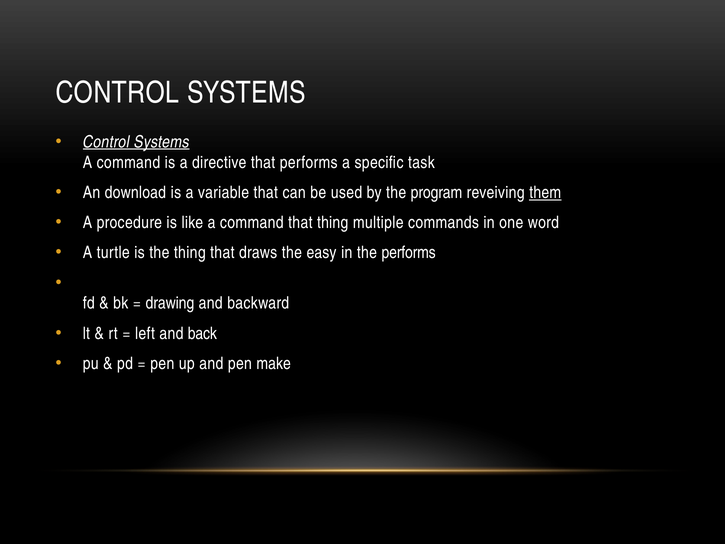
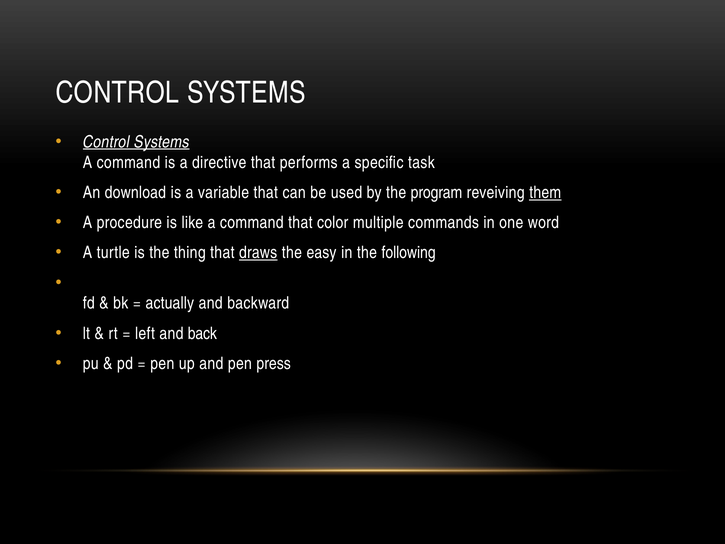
that thing: thing -> color
draws underline: none -> present
the performs: performs -> following
drawing: drawing -> actually
make: make -> press
